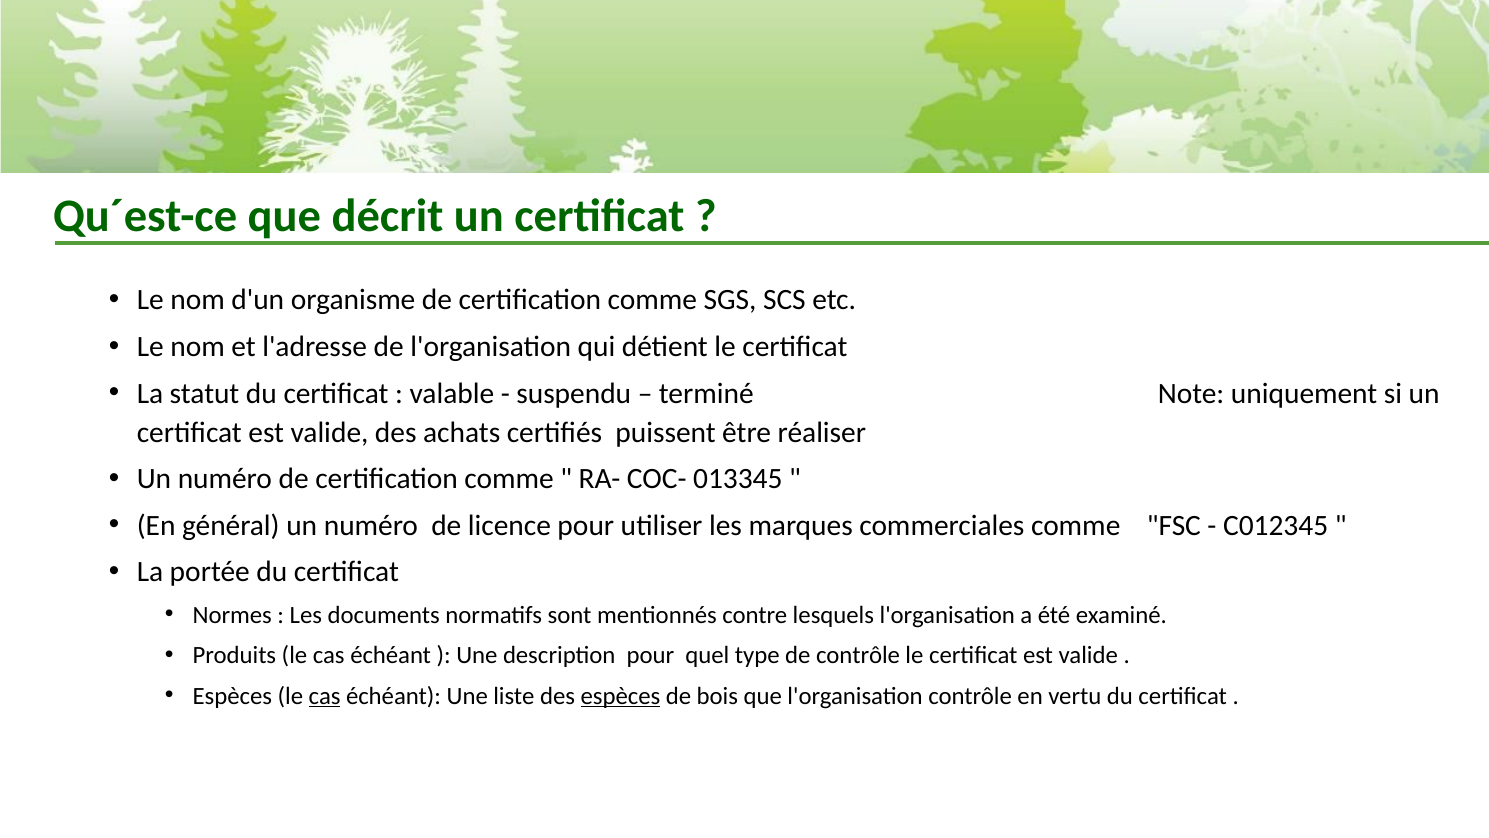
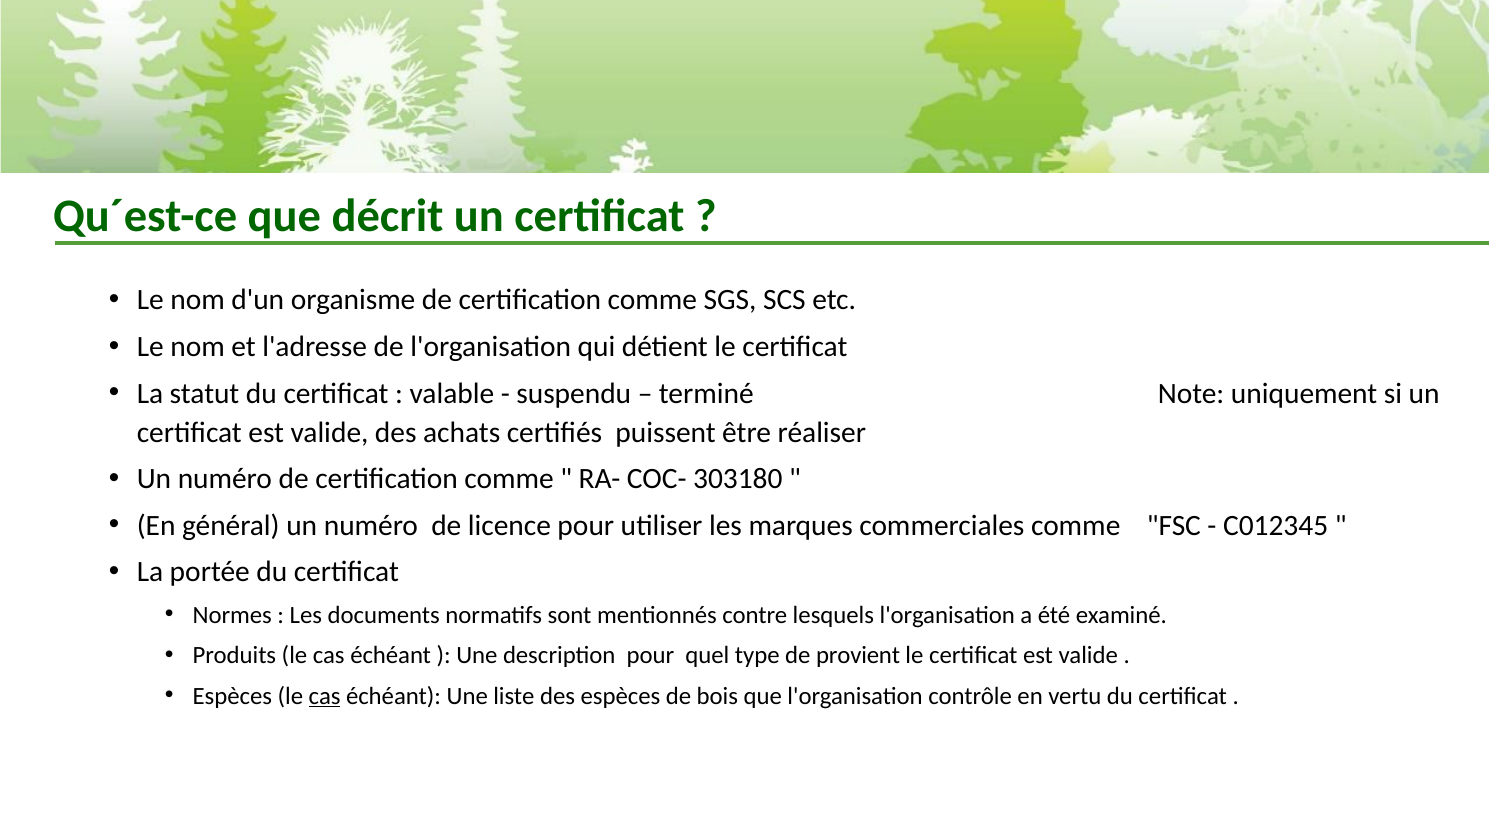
013345: 013345 -> 303180
de contrôle: contrôle -> provient
espèces at (620, 696) underline: present -> none
